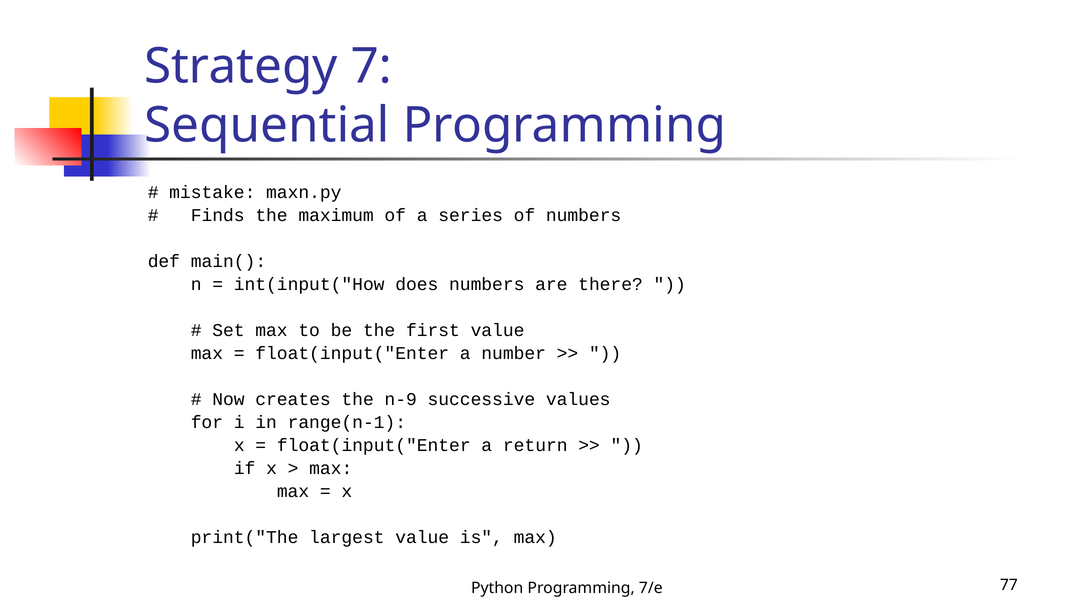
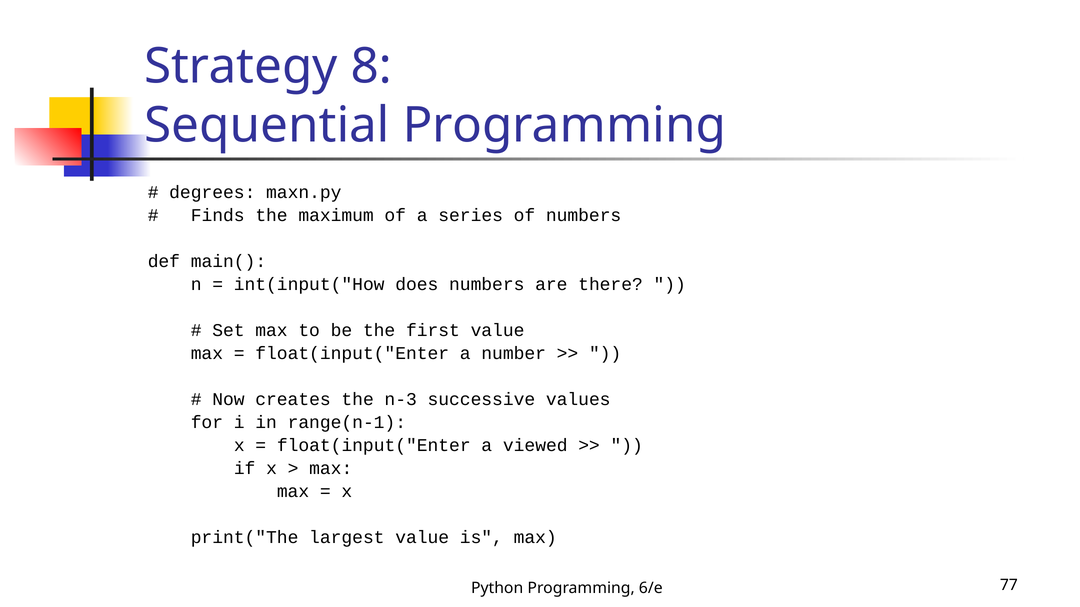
7: 7 -> 8
mistake: mistake -> degrees
n-9: n-9 -> n-3
return: return -> viewed
7/e: 7/e -> 6/e
